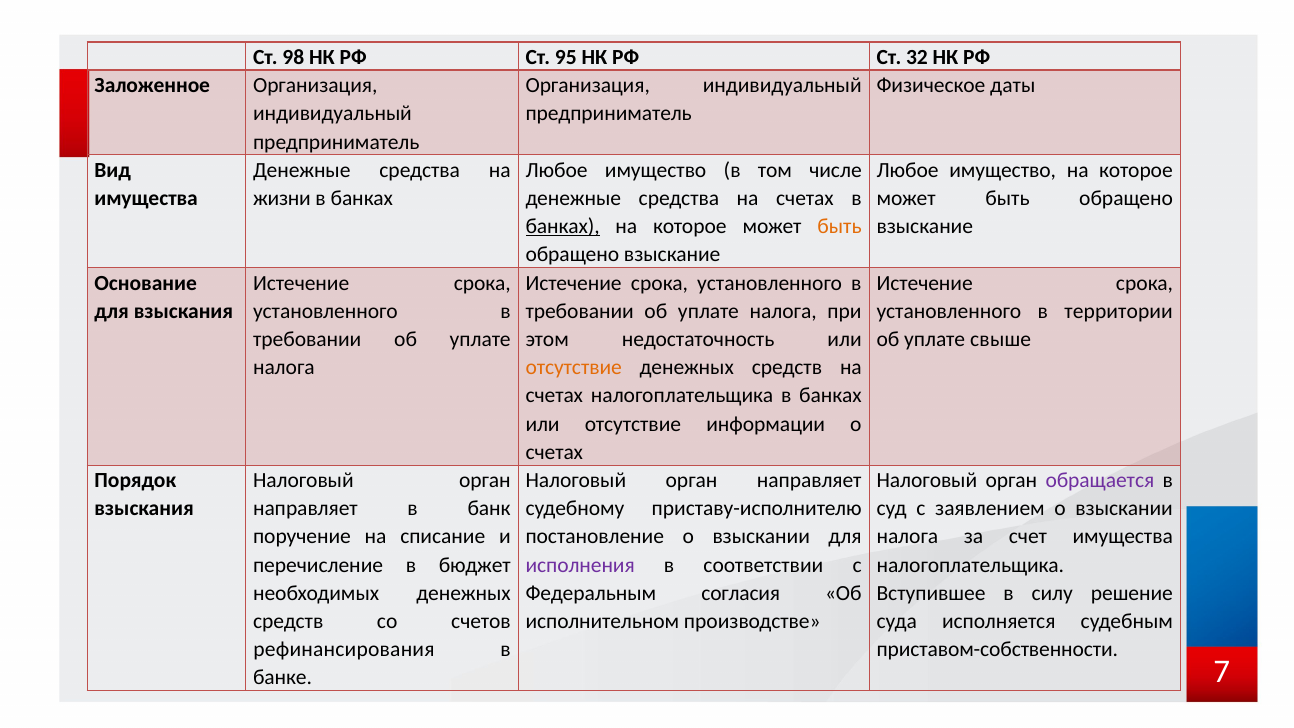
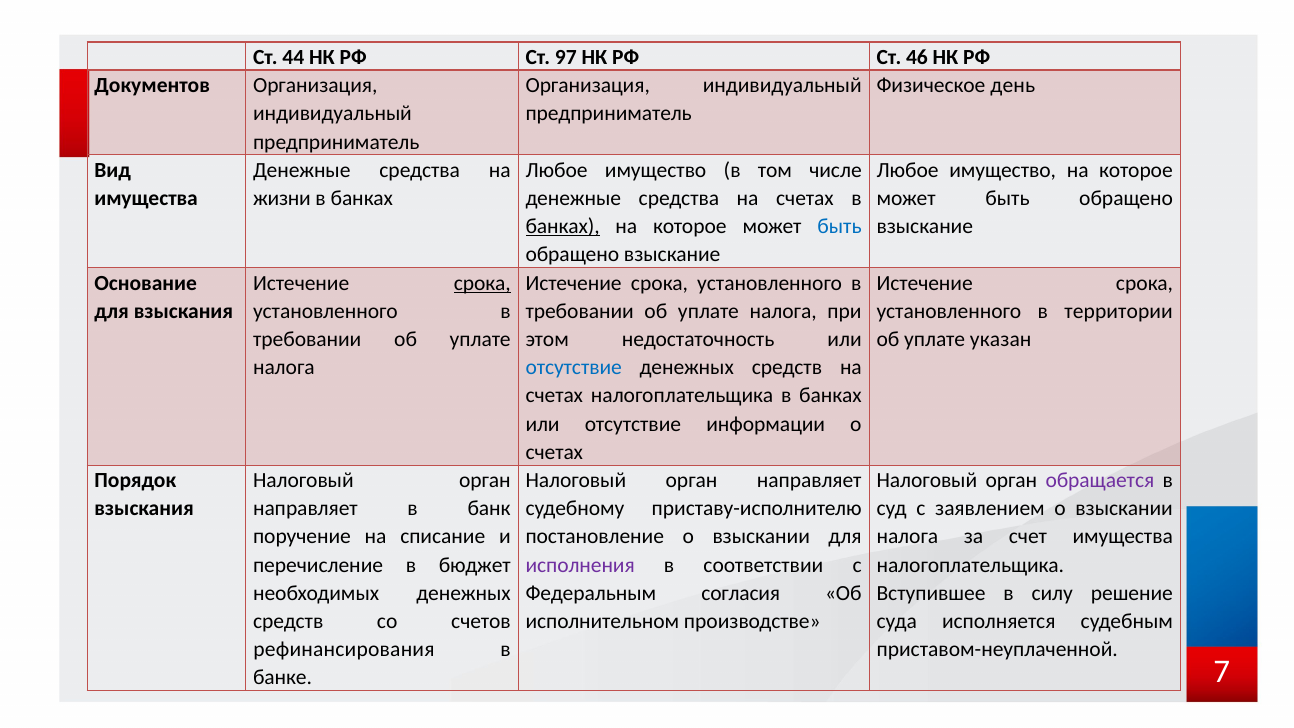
98: 98 -> 44
95: 95 -> 97
32: 32 -> 46
Заложенное: Заложенное -> Документов
даты: даты -> день
быть at (840, 226) colour: orange -> blue
срока at (482, 283) underline: none -> present
свыше: свыше -> указан
отсутствие at (574, 368) colour: orange -> blue
приставом-собственности: приставом-собственности -> приставом-неуплаченной
